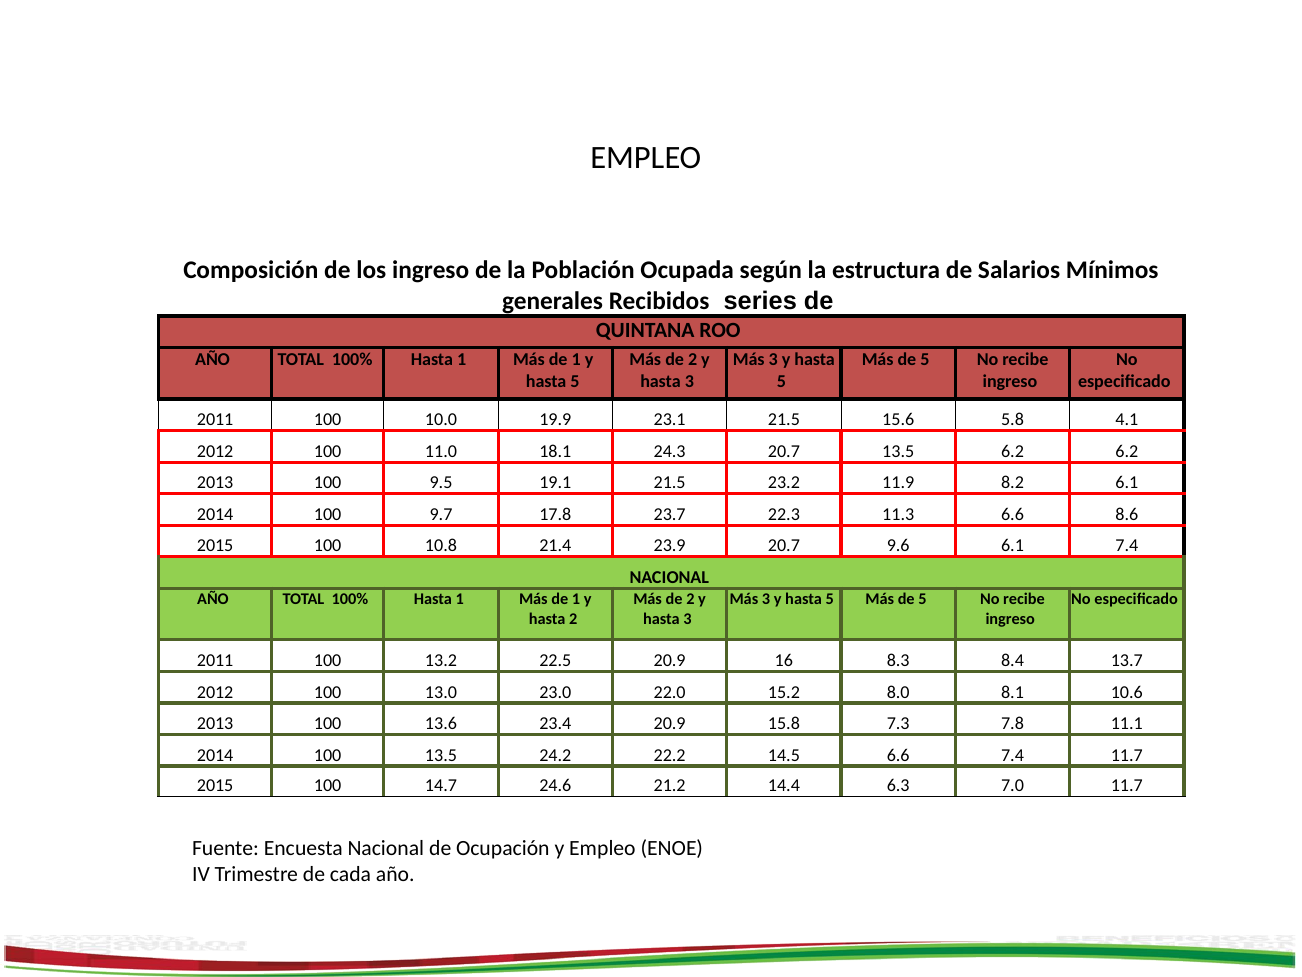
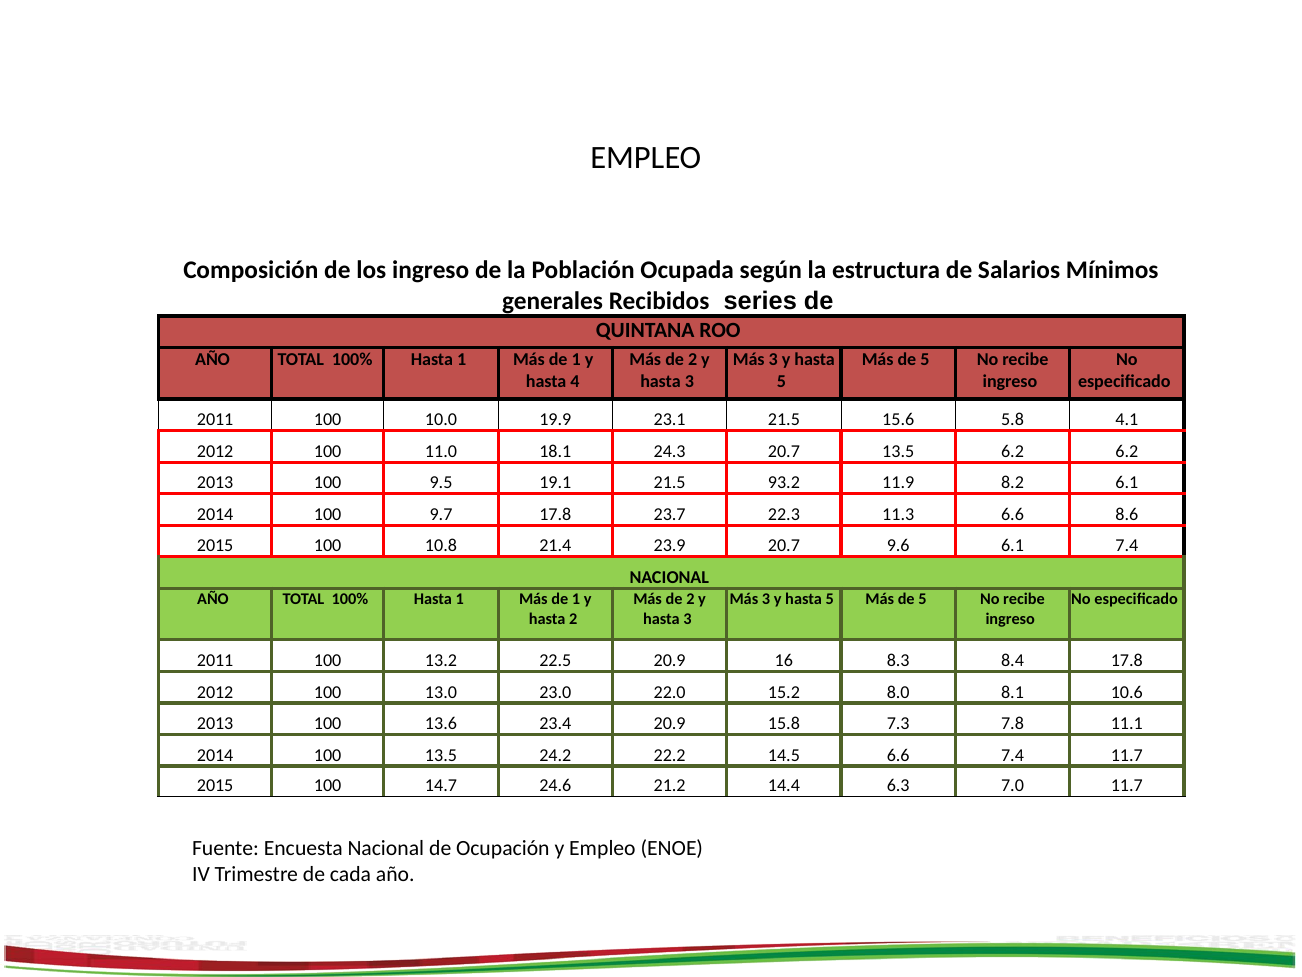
5 at (575, 382): 5 -> 4
23.2: 23.2 -> 93.2
8.4 13.7: 13.7 -> 17.8
